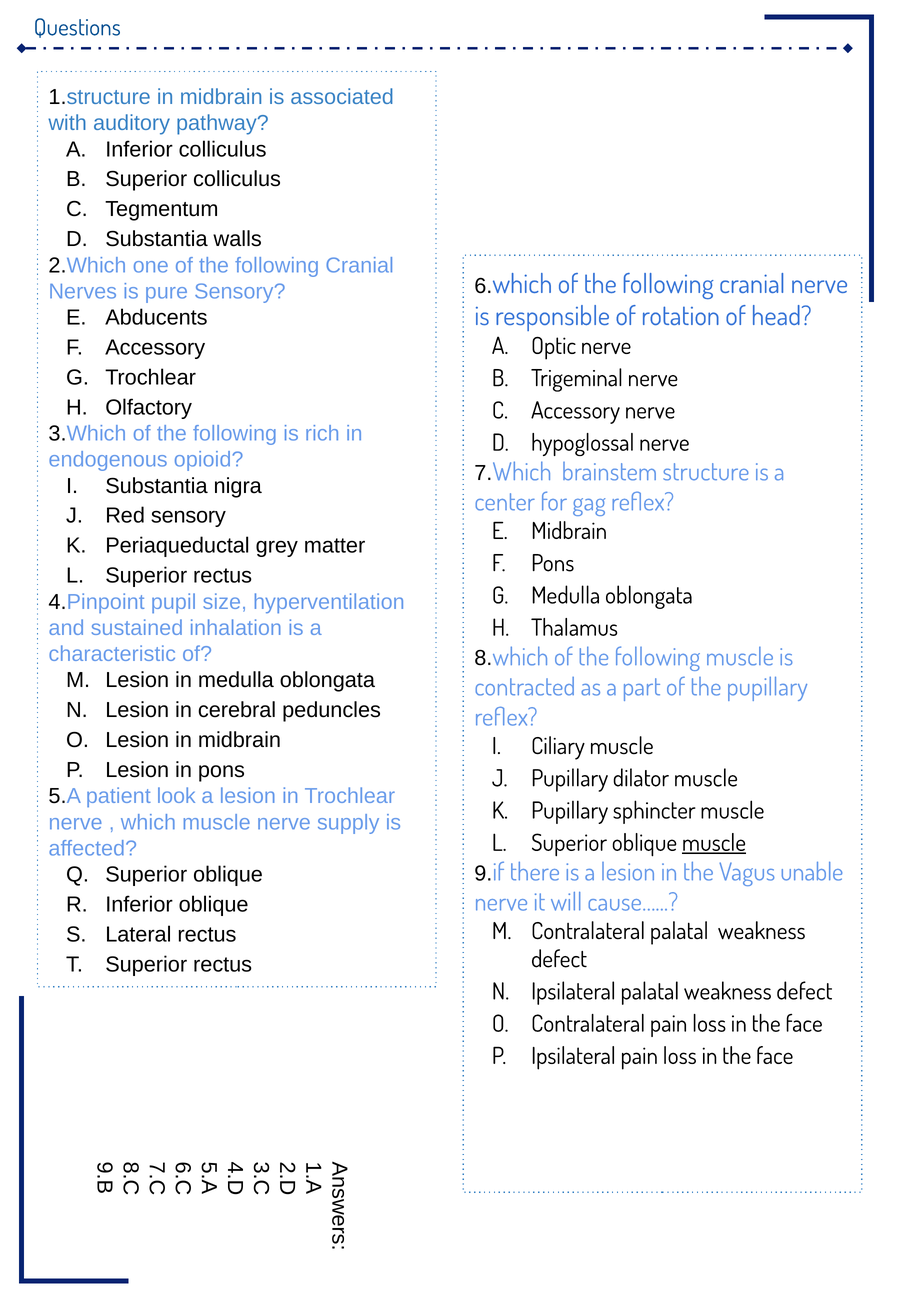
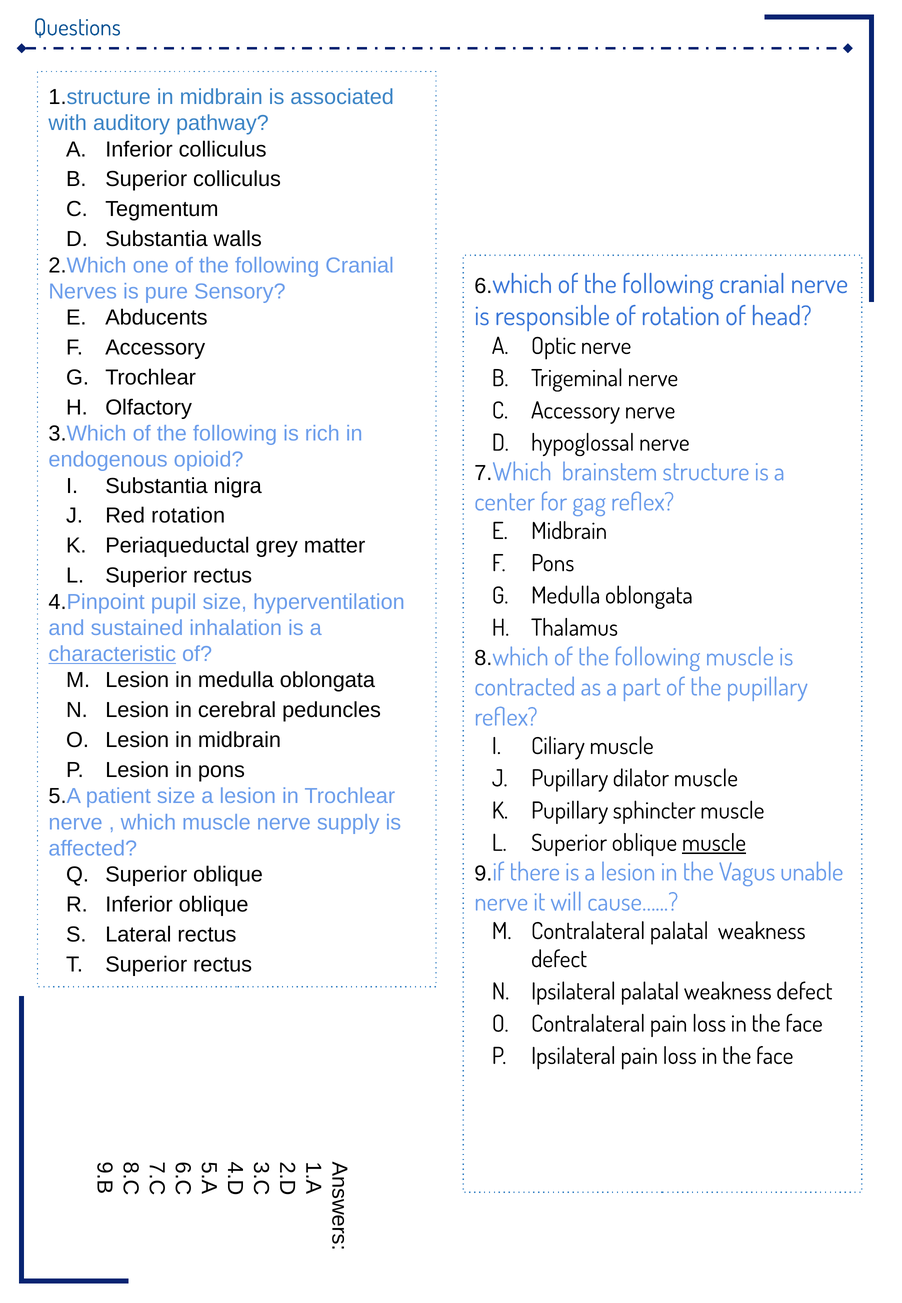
Red sensory: sensory -> rotation
characteristic underline: none -> present
patient look: look -> size
